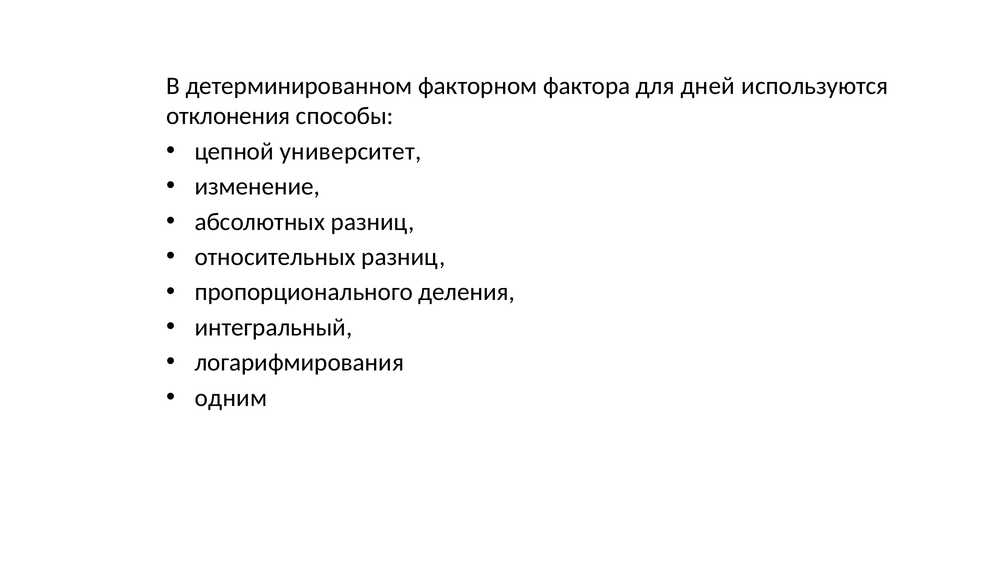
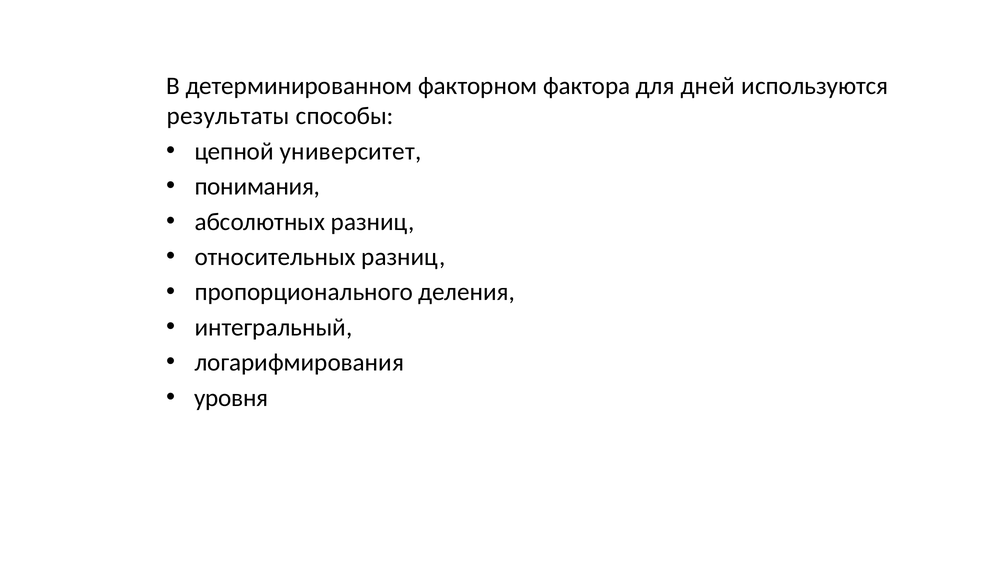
отклонения: отклонения -> результаты
изменение: изменение -> понимания
одним: одним -> уровня
